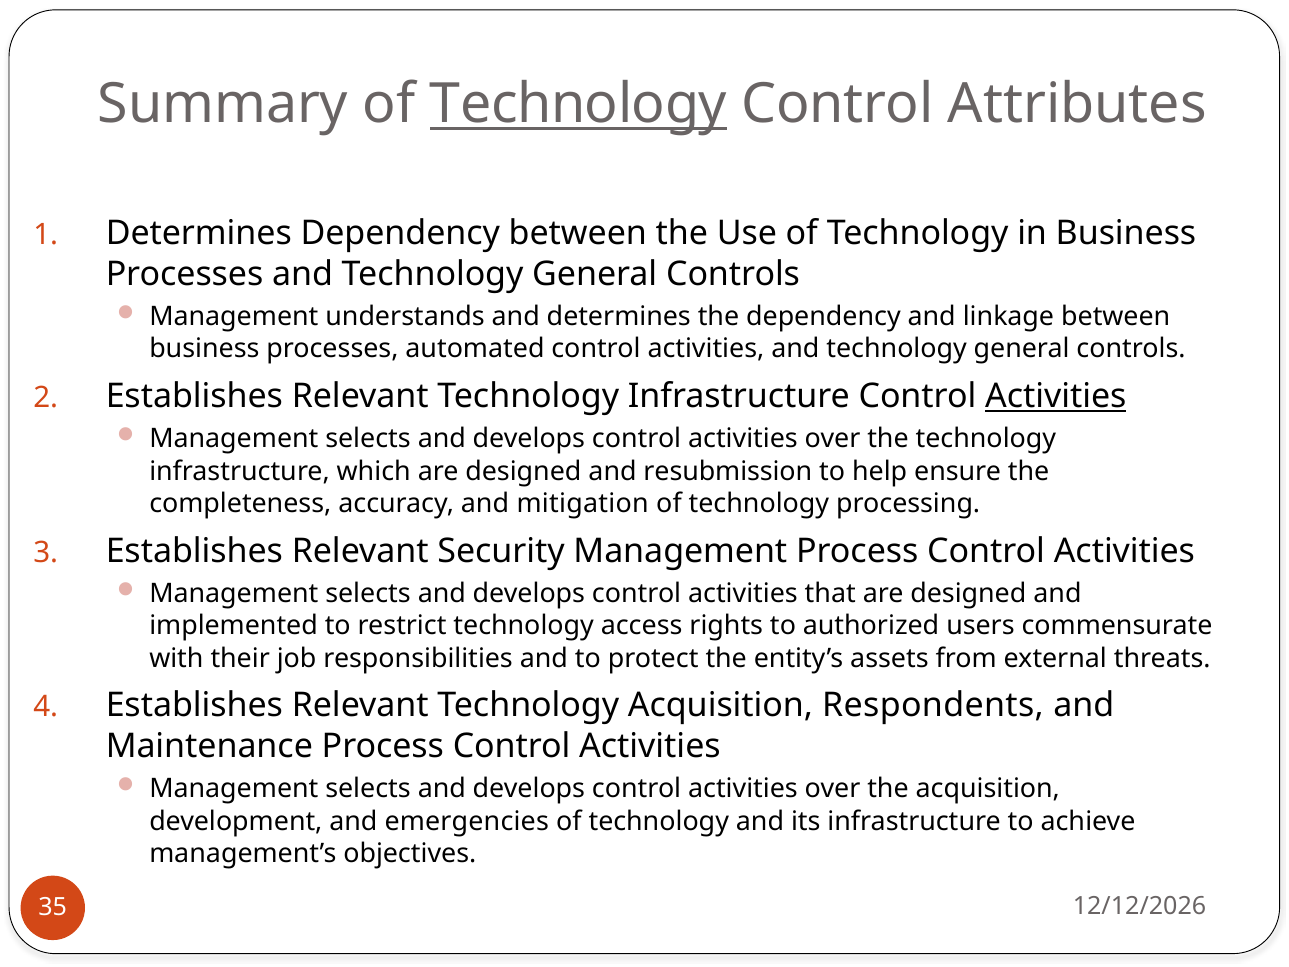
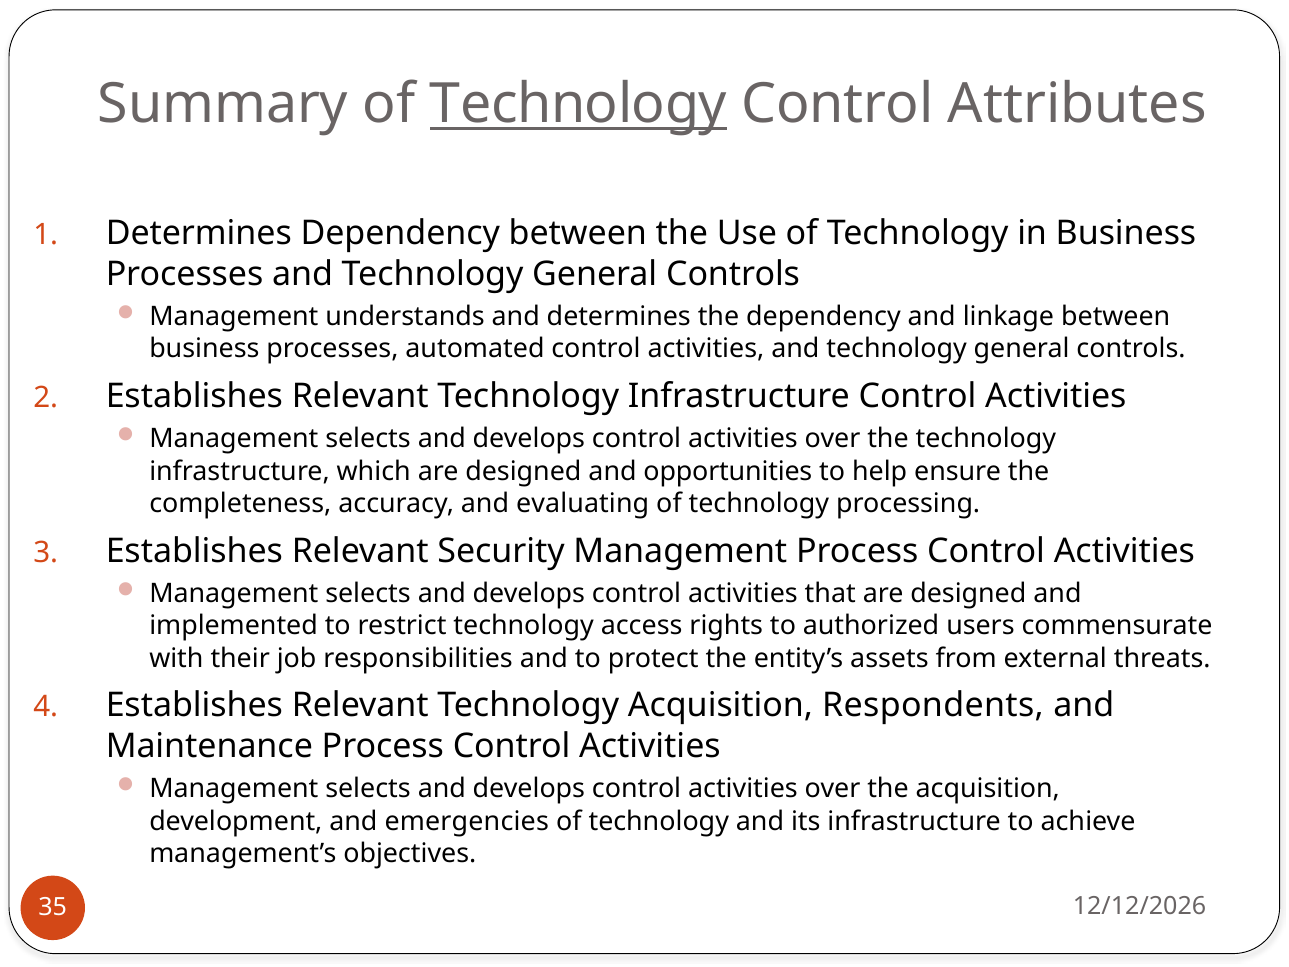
Activities at (1056, 396) underline: present -> none
resubmission: resubmission -> opportunities
mitigation: mitigation -> evaluating
